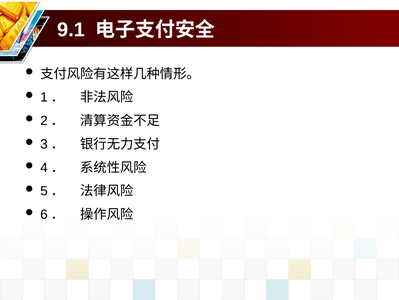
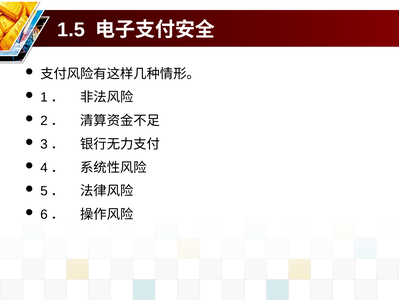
9.1: 9.1 -> 1.5
